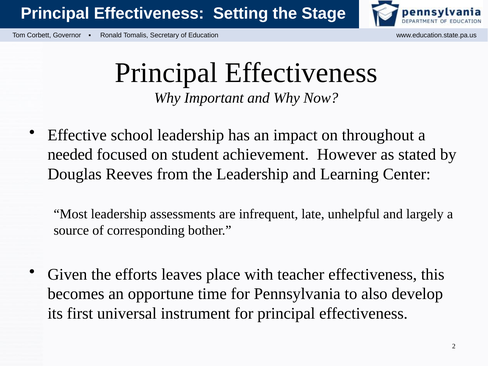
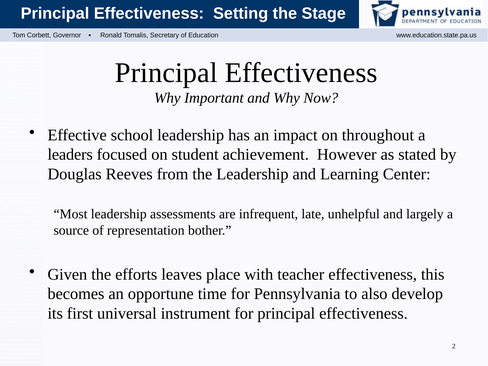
needed: needed -> leaders
corresponding: corresponding -> representation
